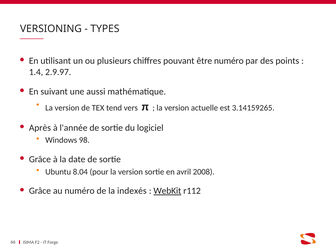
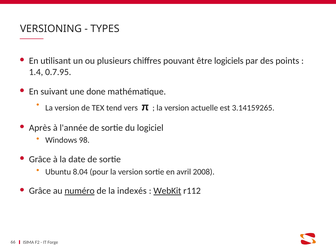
être numéro: numéro -> logiciels
2.9.97: 2.9.97 -> 0.7.95
aussi: aussi -> done
numéro at (80, 191) underline: none -> present
